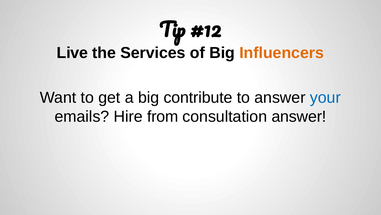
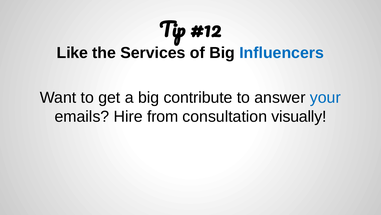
Live: Live -> Like
Influencers colour: orange -> blue
consultation answer: answer -> visually
